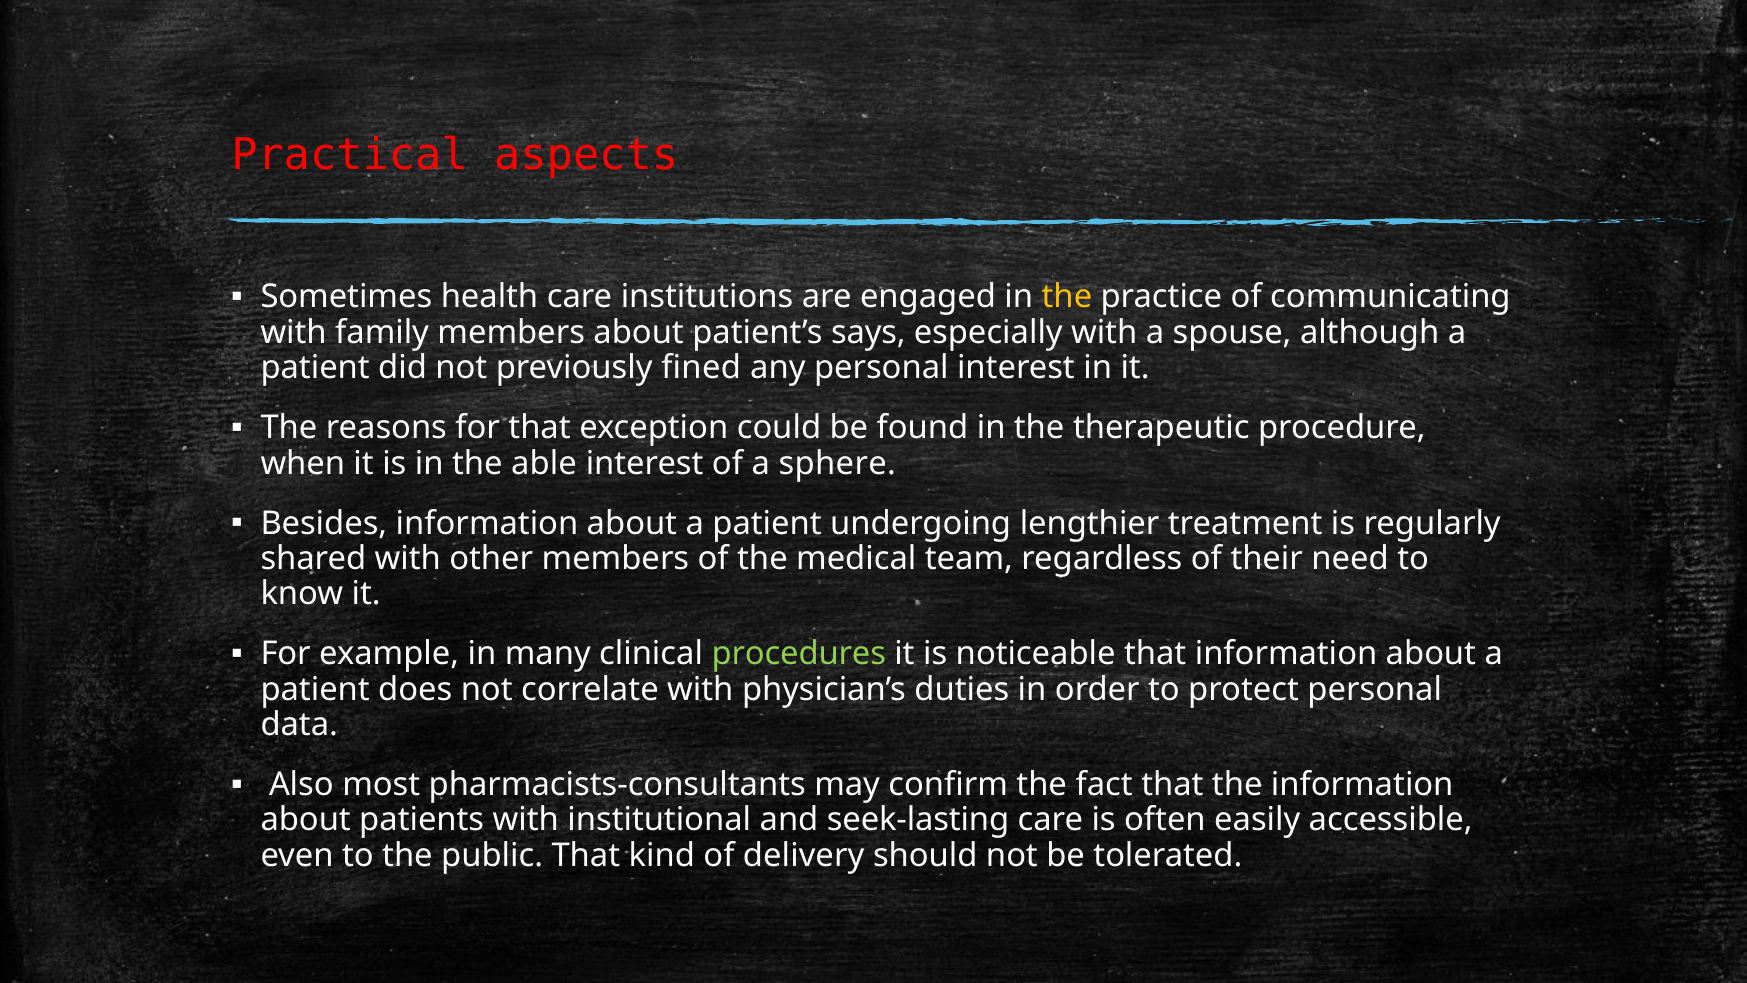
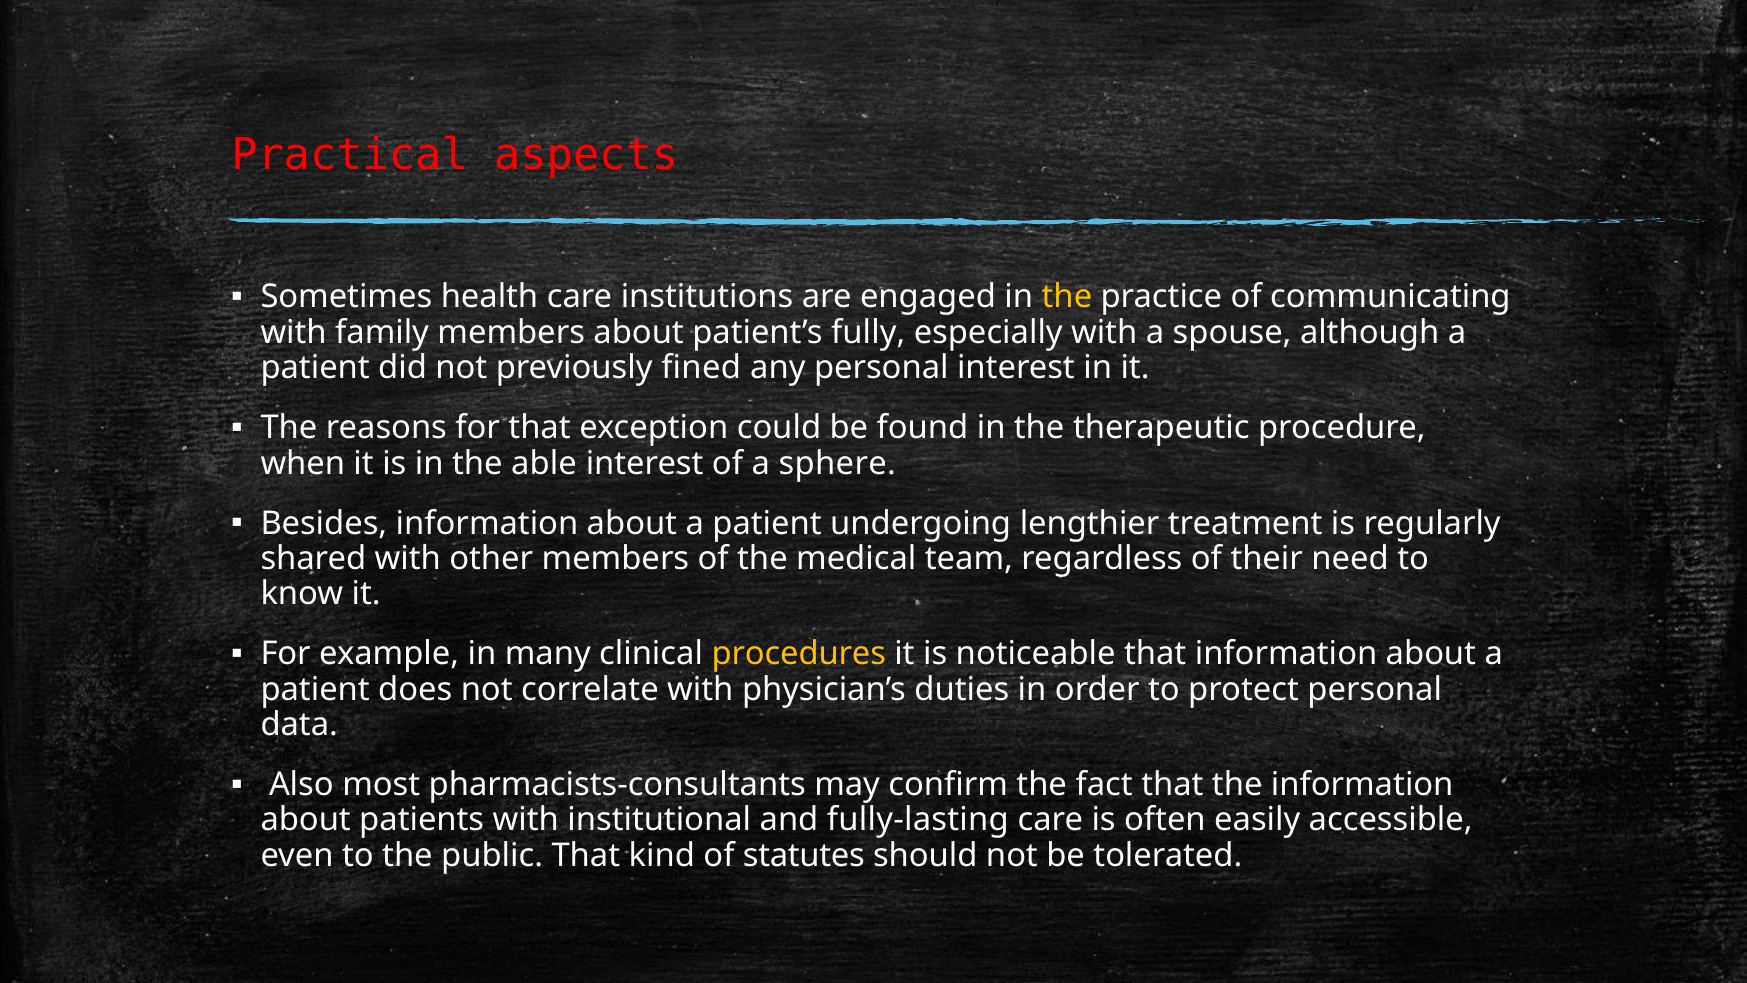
says: says -> fully
procedures colour: light green -> yellow
seek-lasting: seek-lasting -> fully-lasting
delivery: delivery -> statutes
